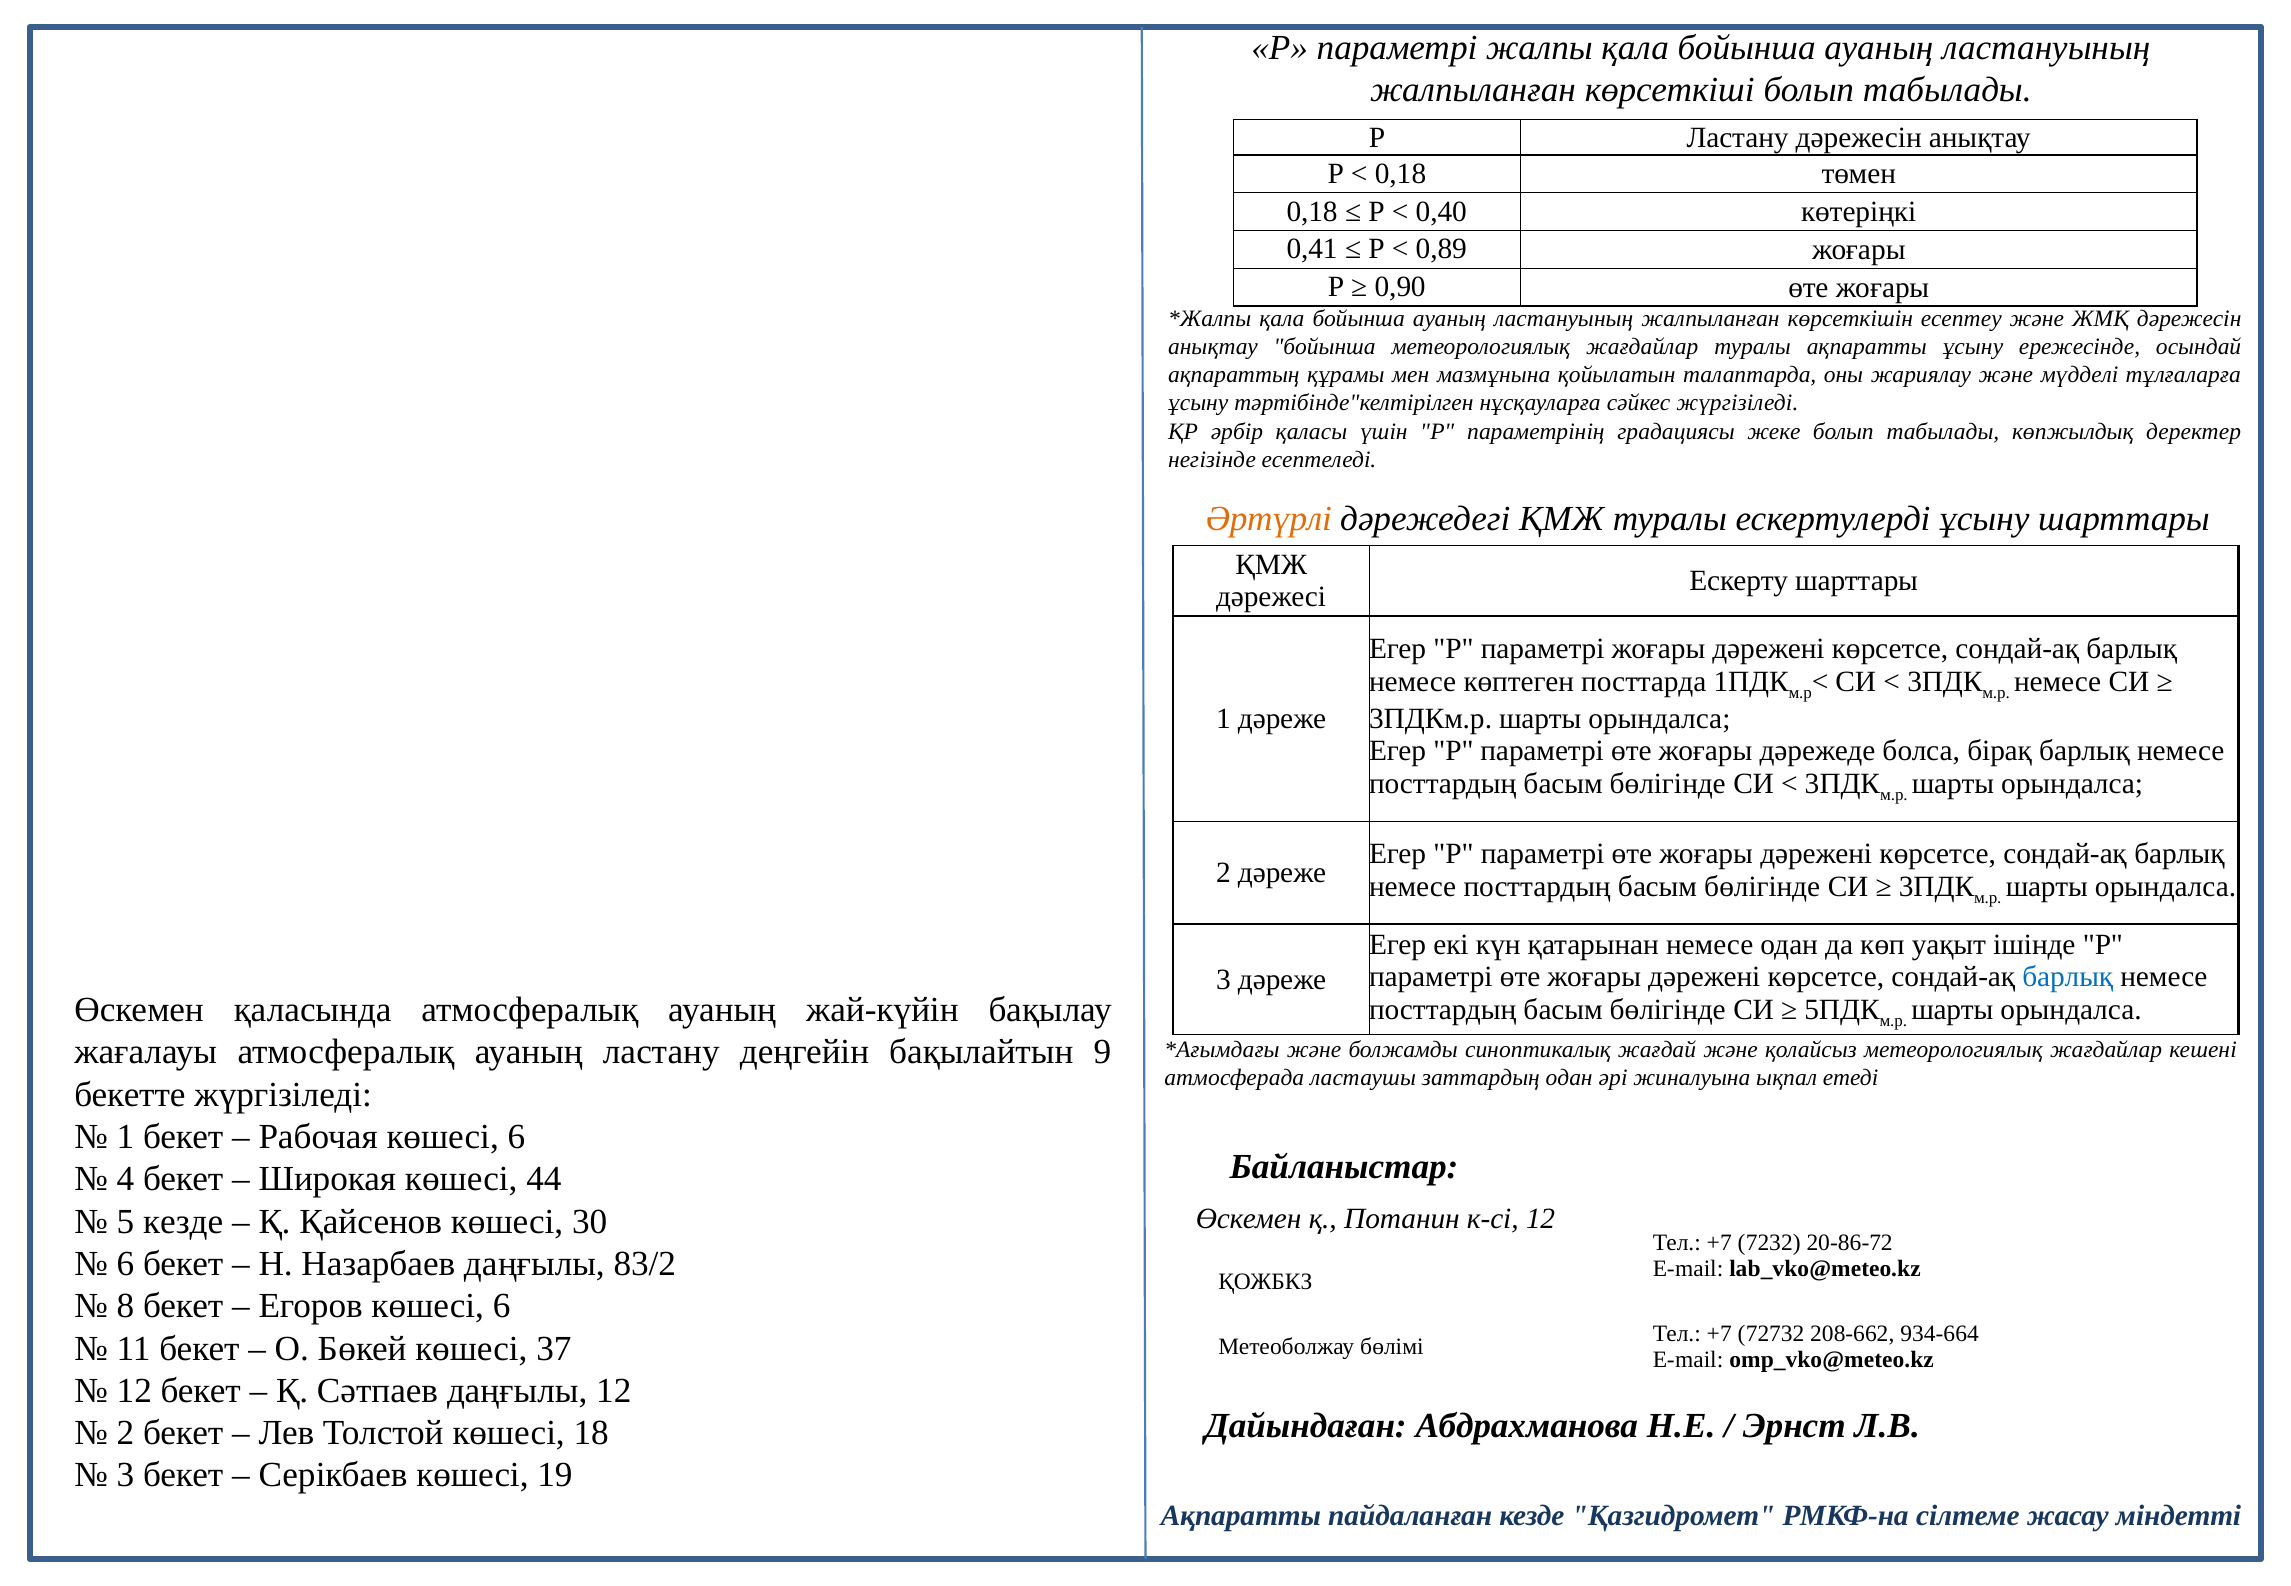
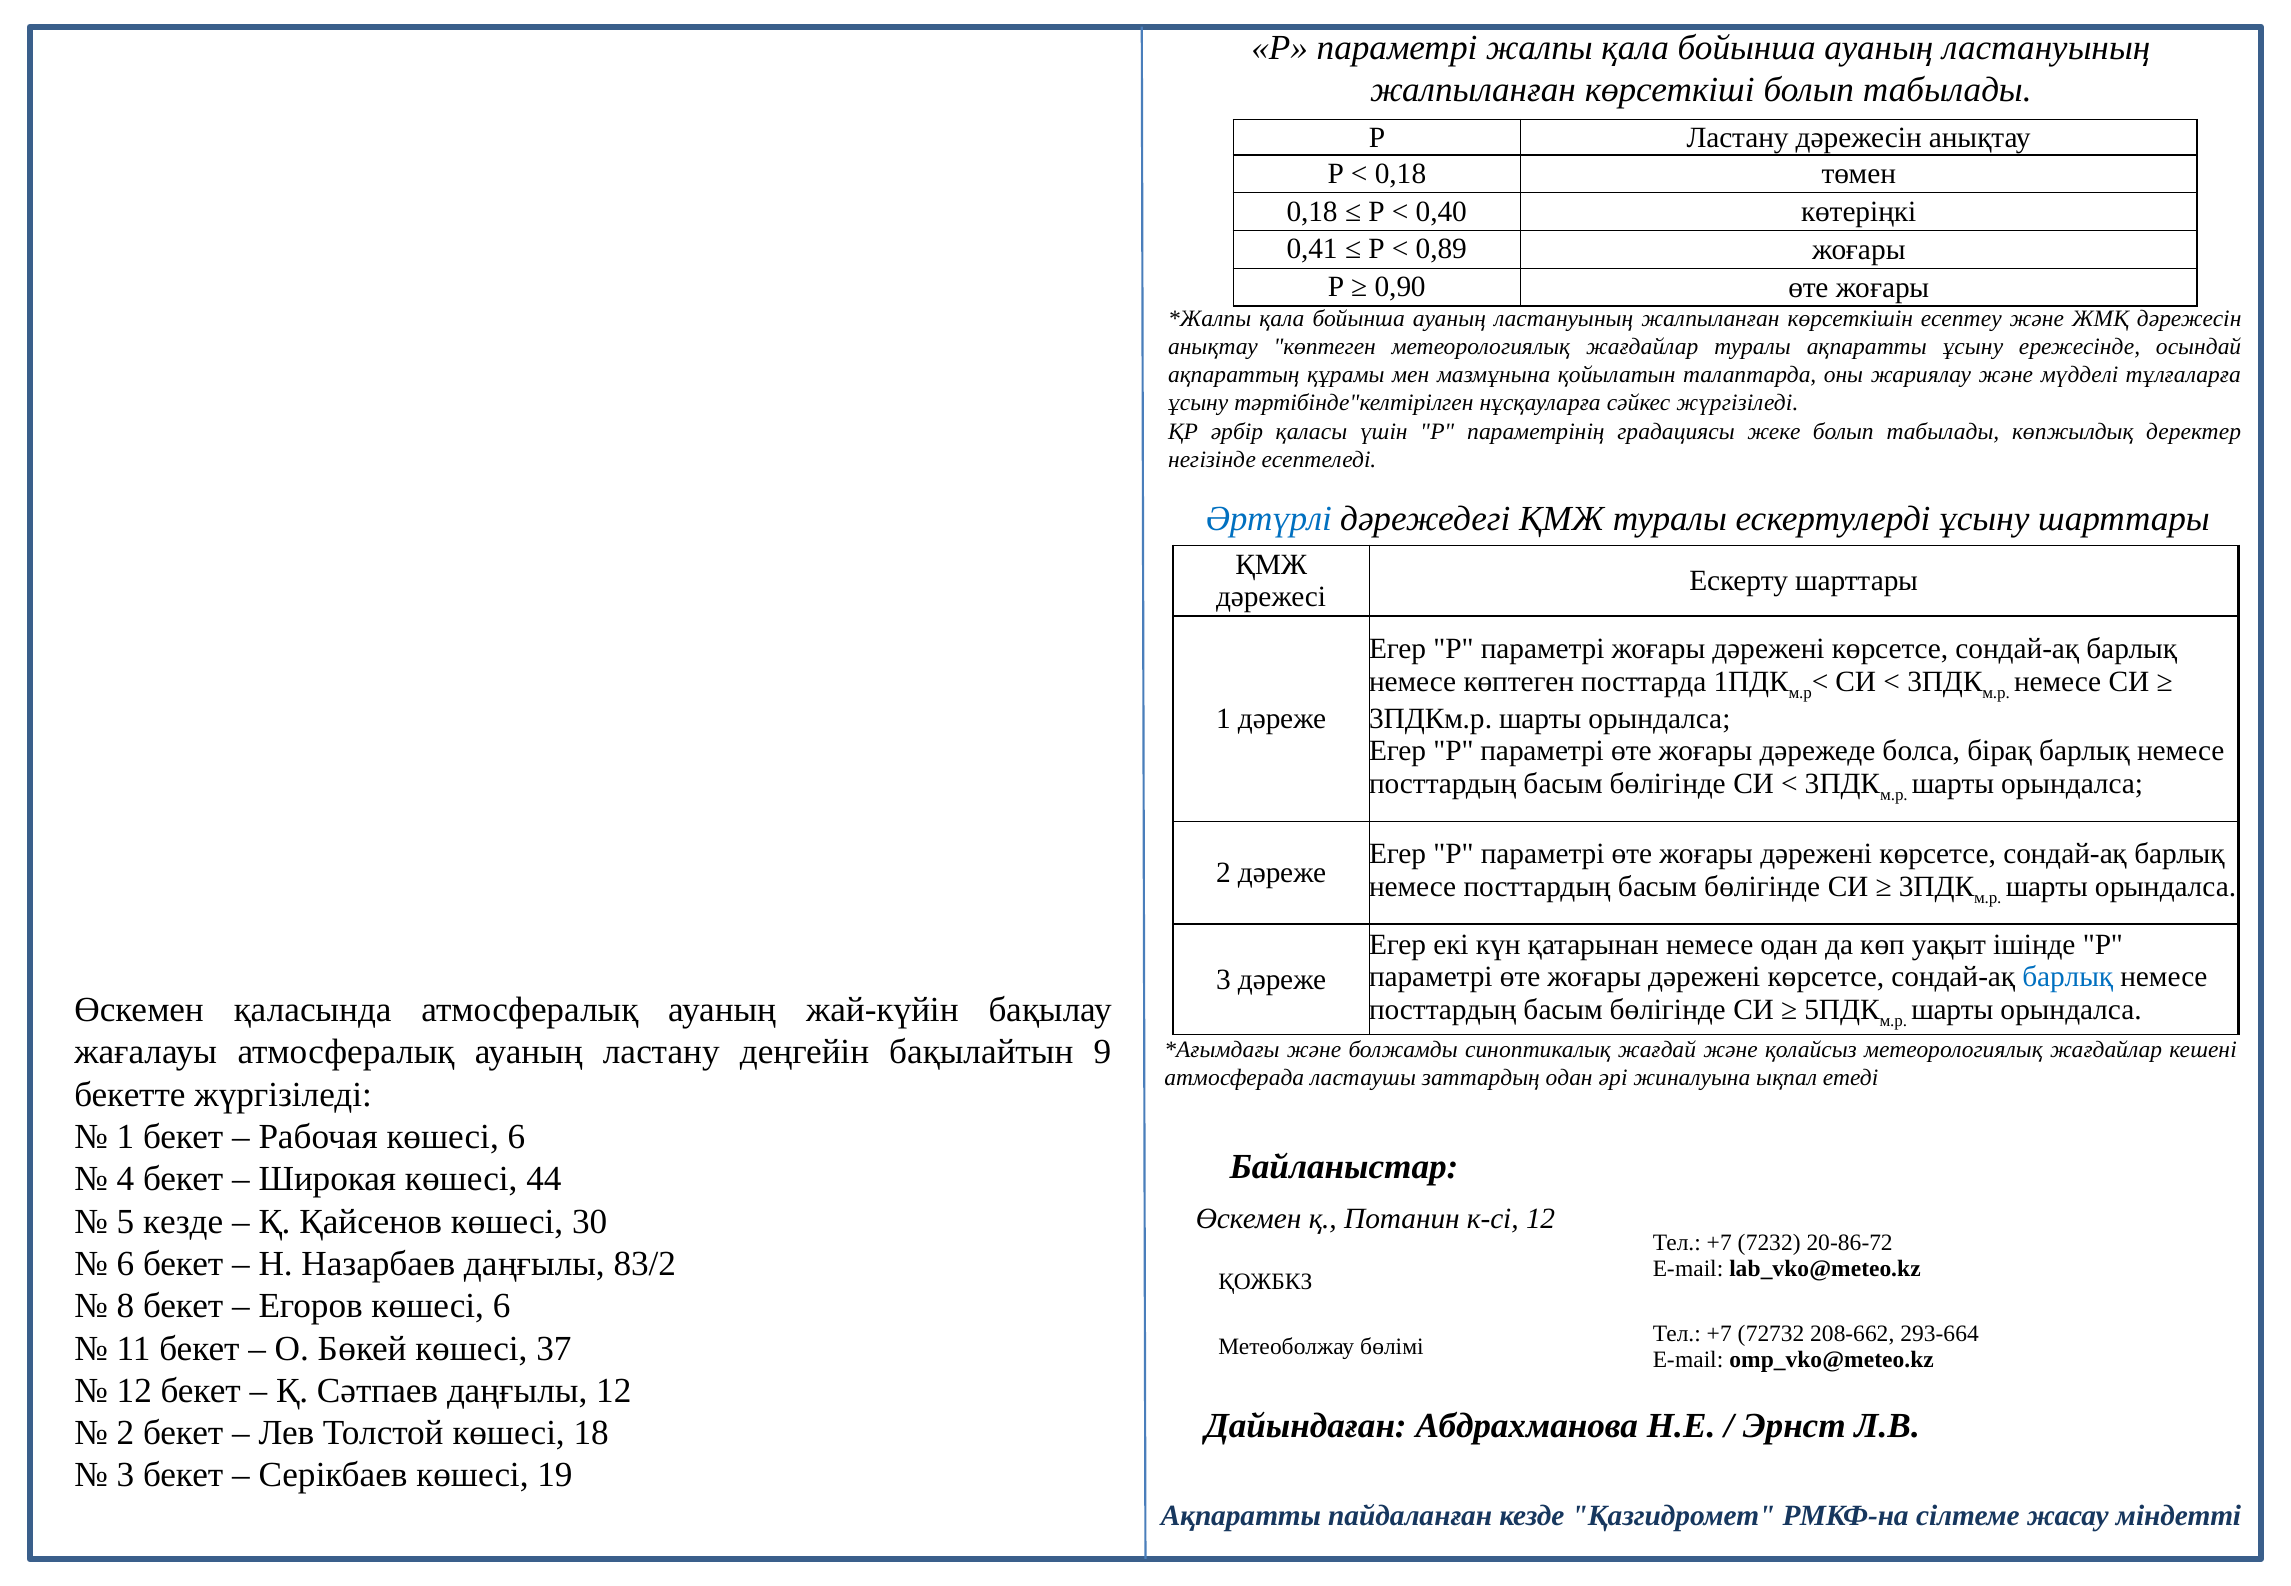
анықтау бойынша: бойынша -> көптеген
Әртүрлі colour: orange -> blue
934-664: 934-664 -> 293-664
